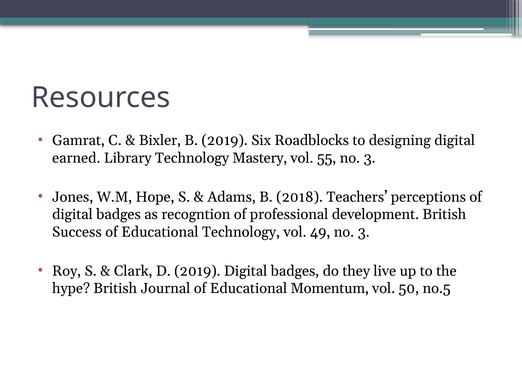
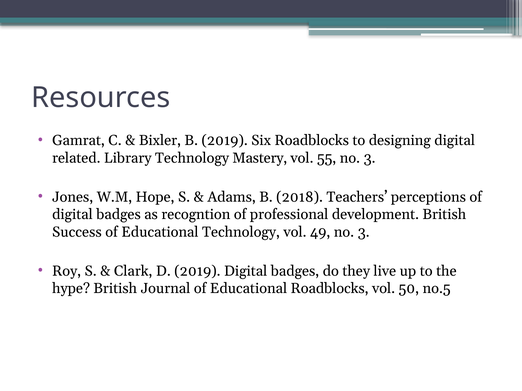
earned: earned -> related
Educational Momentum: Momentum -> Roadblocks
